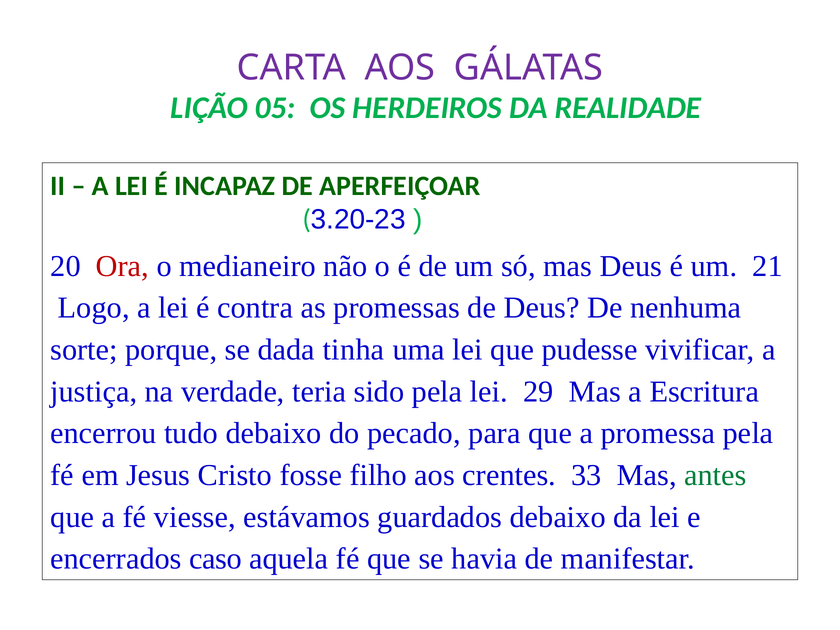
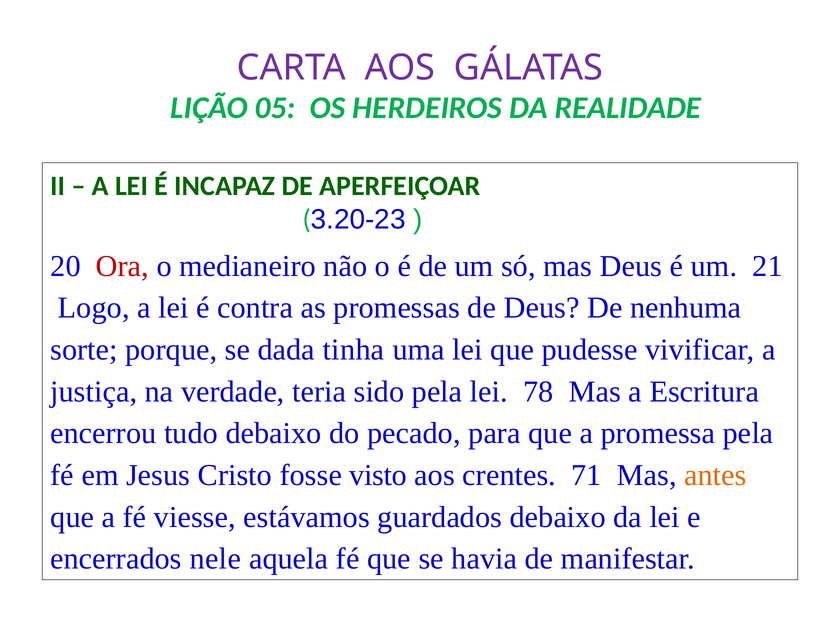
29: 29 -> 78
filho: filho -> visto
33: 33 -> 71
antes colour: green -> orange
caso: caso -> nele
